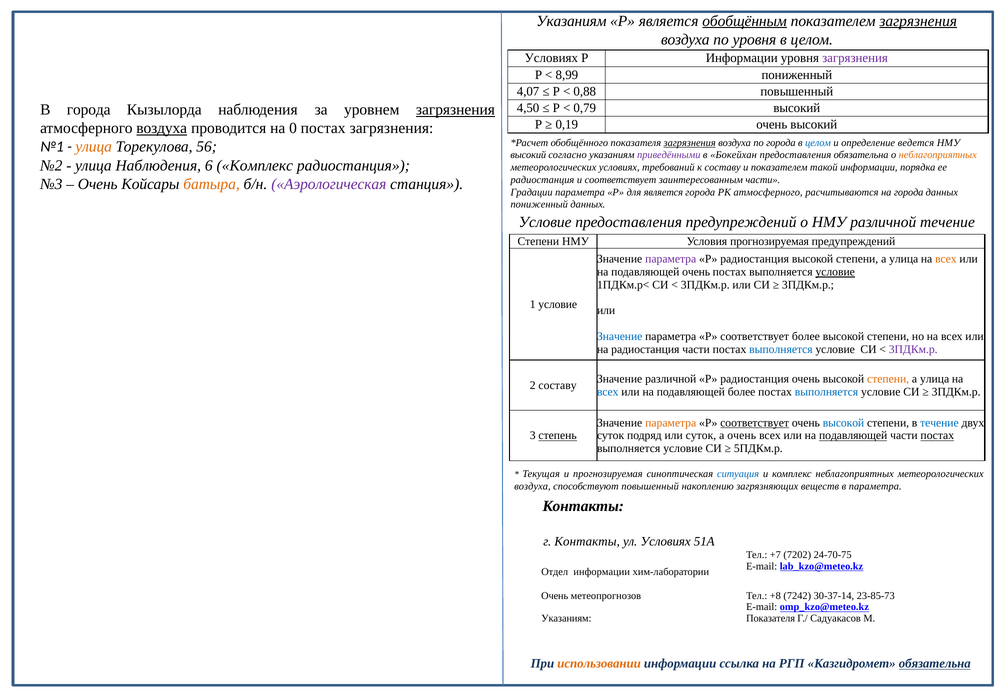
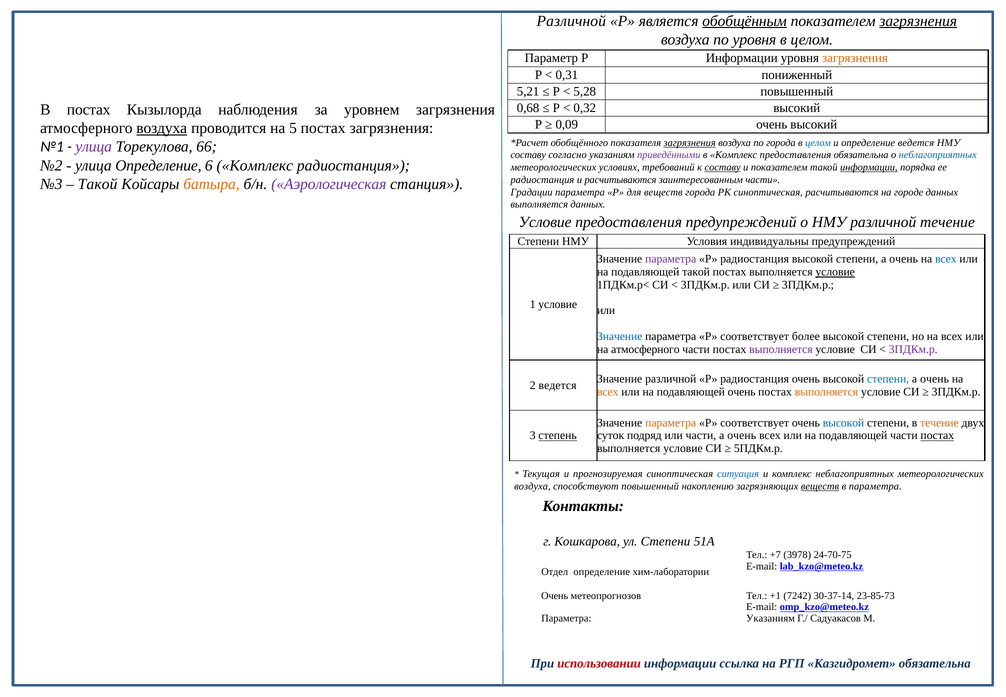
Указаниям at (571, 21): Указаниям -> Различной
Условиях at (551, 58): Условиях -> Параметр
загрязнения at (855, 58) colour: purple -> orange
8,99: 8,99 -> 0,31
4,07: 4,07 -> 5,21
0,88: 0,88 -> 5,28
4,50: 4,50 -> 0,68
0,79: 0,79 -> 0,32
В города: города -> постах
загрязнения at (455, 110) underline: present -> none
0,19: 0,19 -> 0,09
0: 0 -> 5
улица at (94, 147) colour: orange -> purple
56: 56 -> 66
высокий at (528, 155): высокий -> составу
в Бокейхан: Бокейхан -> Комплекс
неблагоприятных at (938, 155) colour: orange -> blue
улица Наблюдения: Наблюдения -> Определение
составу at (723, 167) underline: none -> present
информации at (869, 167) underline: none -> present
и соответствует: соответствует -> расчитываются
Очень at (98, 184): Очень -> Такой
для является: является -> веществ
РК атмосферного: атмосферного -> синоптическая
на города: города -> городе
пониженный at (539, 204): пониженный -> выполняется
Условия прогнозируемая: прогнозируемая -> индивидуальны
улица at (904, 259): улица -> очень
всех at (946, 259) colour: orange -> blue
подавляющей очень: очень -> такой
на радиостанция: радиостанция -> атмосферного
выполняется at (781, 349) colour: blue -> purple
степени at (888, 379) colour: orange -> blue
улица at (935, 379): улица -> очень
2 составу: составу -> ведется
всех at (608, 391) colour: blue -> orange
подавляющей более: более -> очень
выполняется at (826, 391) colour: blue -> orange
соответствует at (755, 422) underline: present -> none
течение at (939, 422) colour: blue -> orange
или суток: суток -> части
подавляющей at (853, 435) underline: present -> none
веществ at (820, 486) underline: none -> present
г Контакты: Контакты -> Кошкарова
ул Условиях: Условиях -> Степени
7202: 7202 -> 3978
Отдел информации: информации -> определение
+8: +8 -> +1
Указаниям at (566, 618): Указаниям -> Параметра
Показателя at (771, 618): Показателя -> Указаниям
использовании colour: orange -> red
обязательна at (935, 663) underline: present -> none
